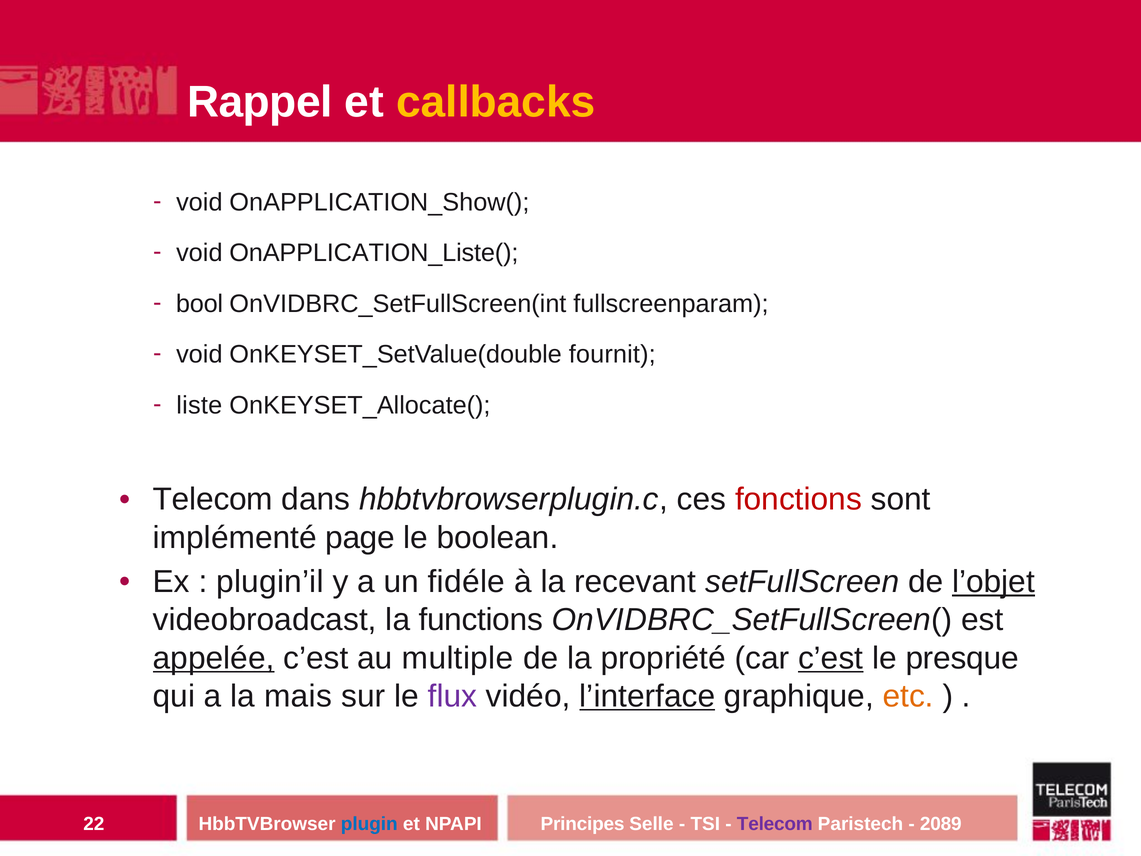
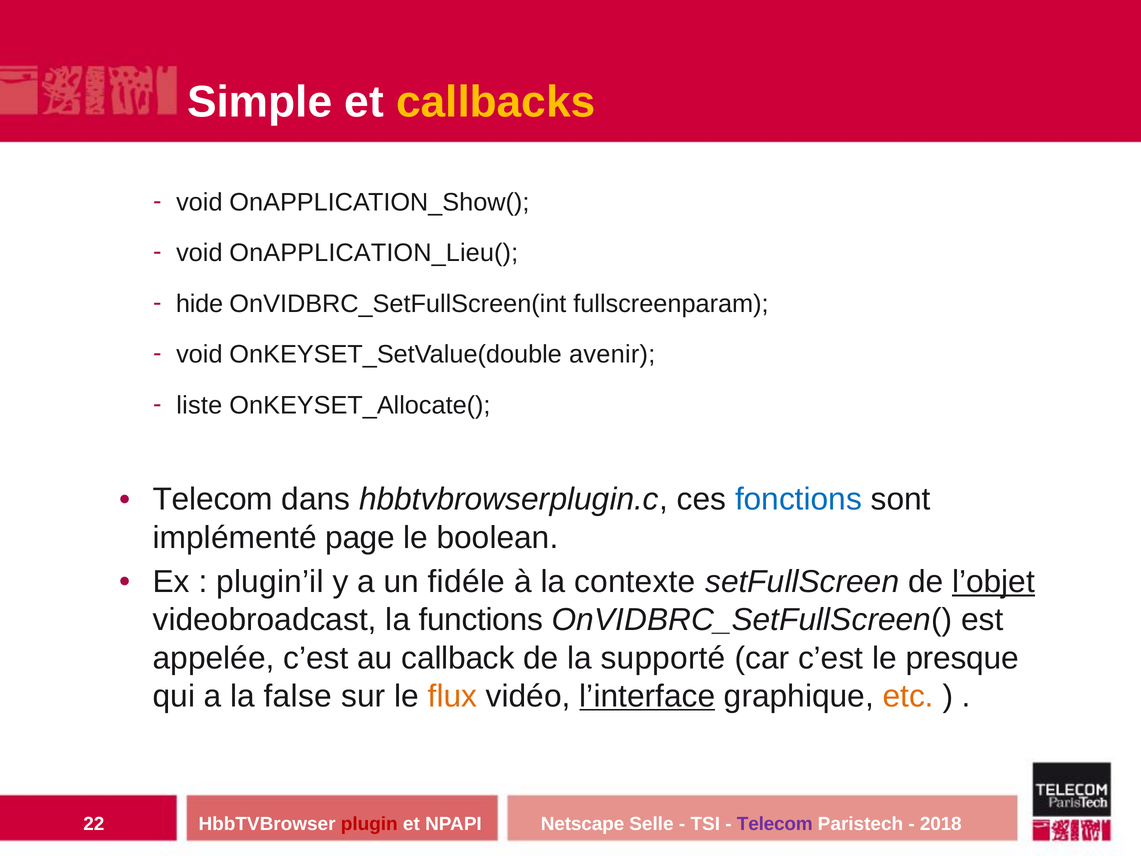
Rappel: Rappel -> Simple
OnAPPLICATION_Liste(: OnAPPLICATION_Liste( -> OnAPPLICATION_Lieu(
bool: bool -> hide
fournit: fournit -> avenir
fonctions colour: red -> blue
recevant: recevant -> contexte
appelée underline: present -> none
multiple: multiple -> callback
propriété: propriété -> supporté
c’est at (831, 658) underline: present -> none
mais: mais -> false
flux colour: purple -> orange
plugin colour: blue -> red
Principes: Principes -> Netscape
2089: 2089 -> 2018
